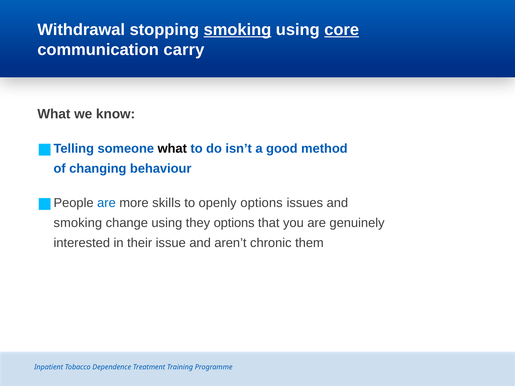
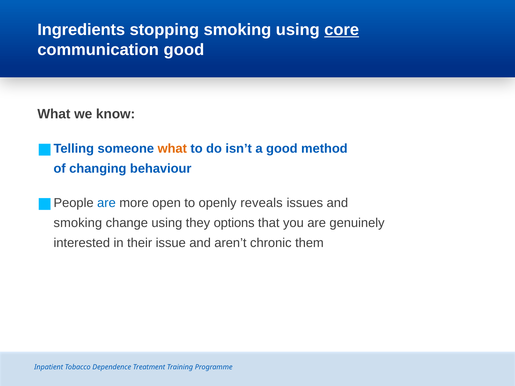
Withdrawal: Withdrawal -> Ingredients
smoking at (237, 30) underline: present -> none
communication carry: carry -> good
what at (172, 149) colour: black -> orange
skills: skills -> open
openly options: options -> reveals
